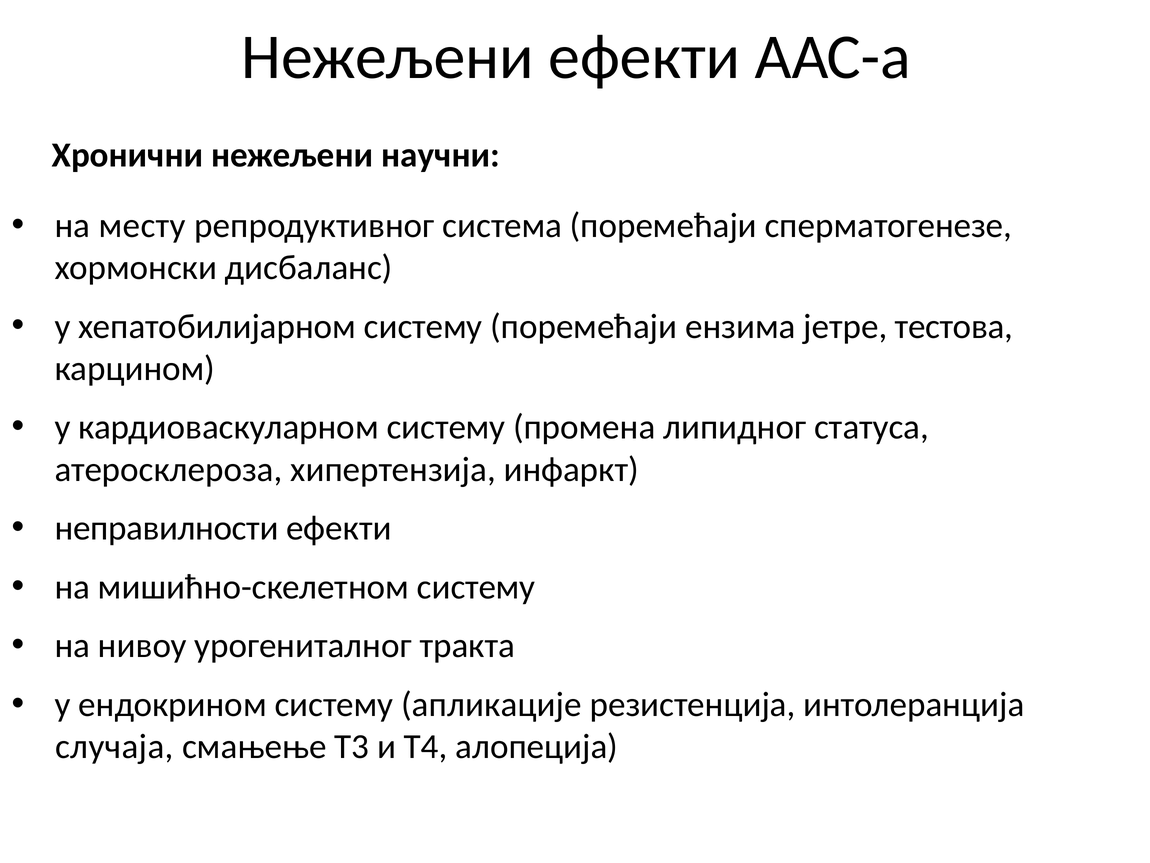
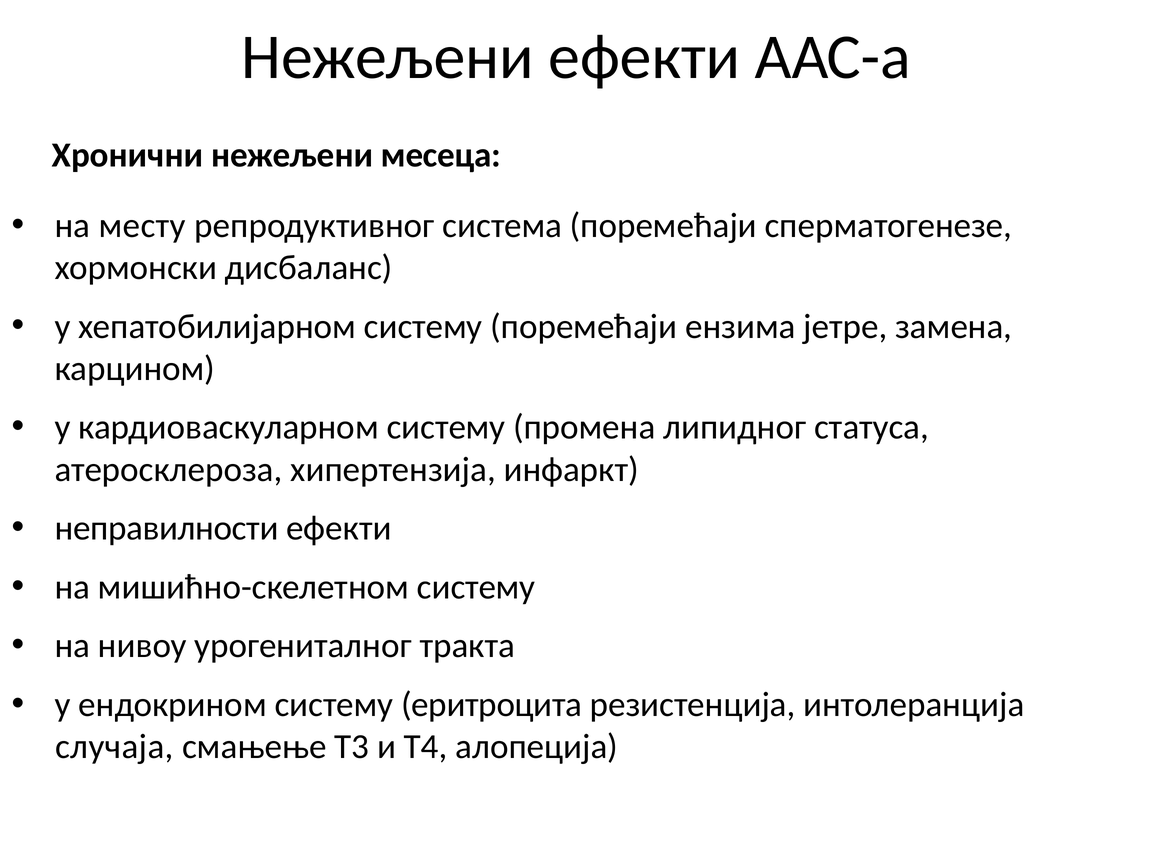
научни: научни -> месеца
тестова: тестова -> замена
апликације: апликације -> еритроцита
